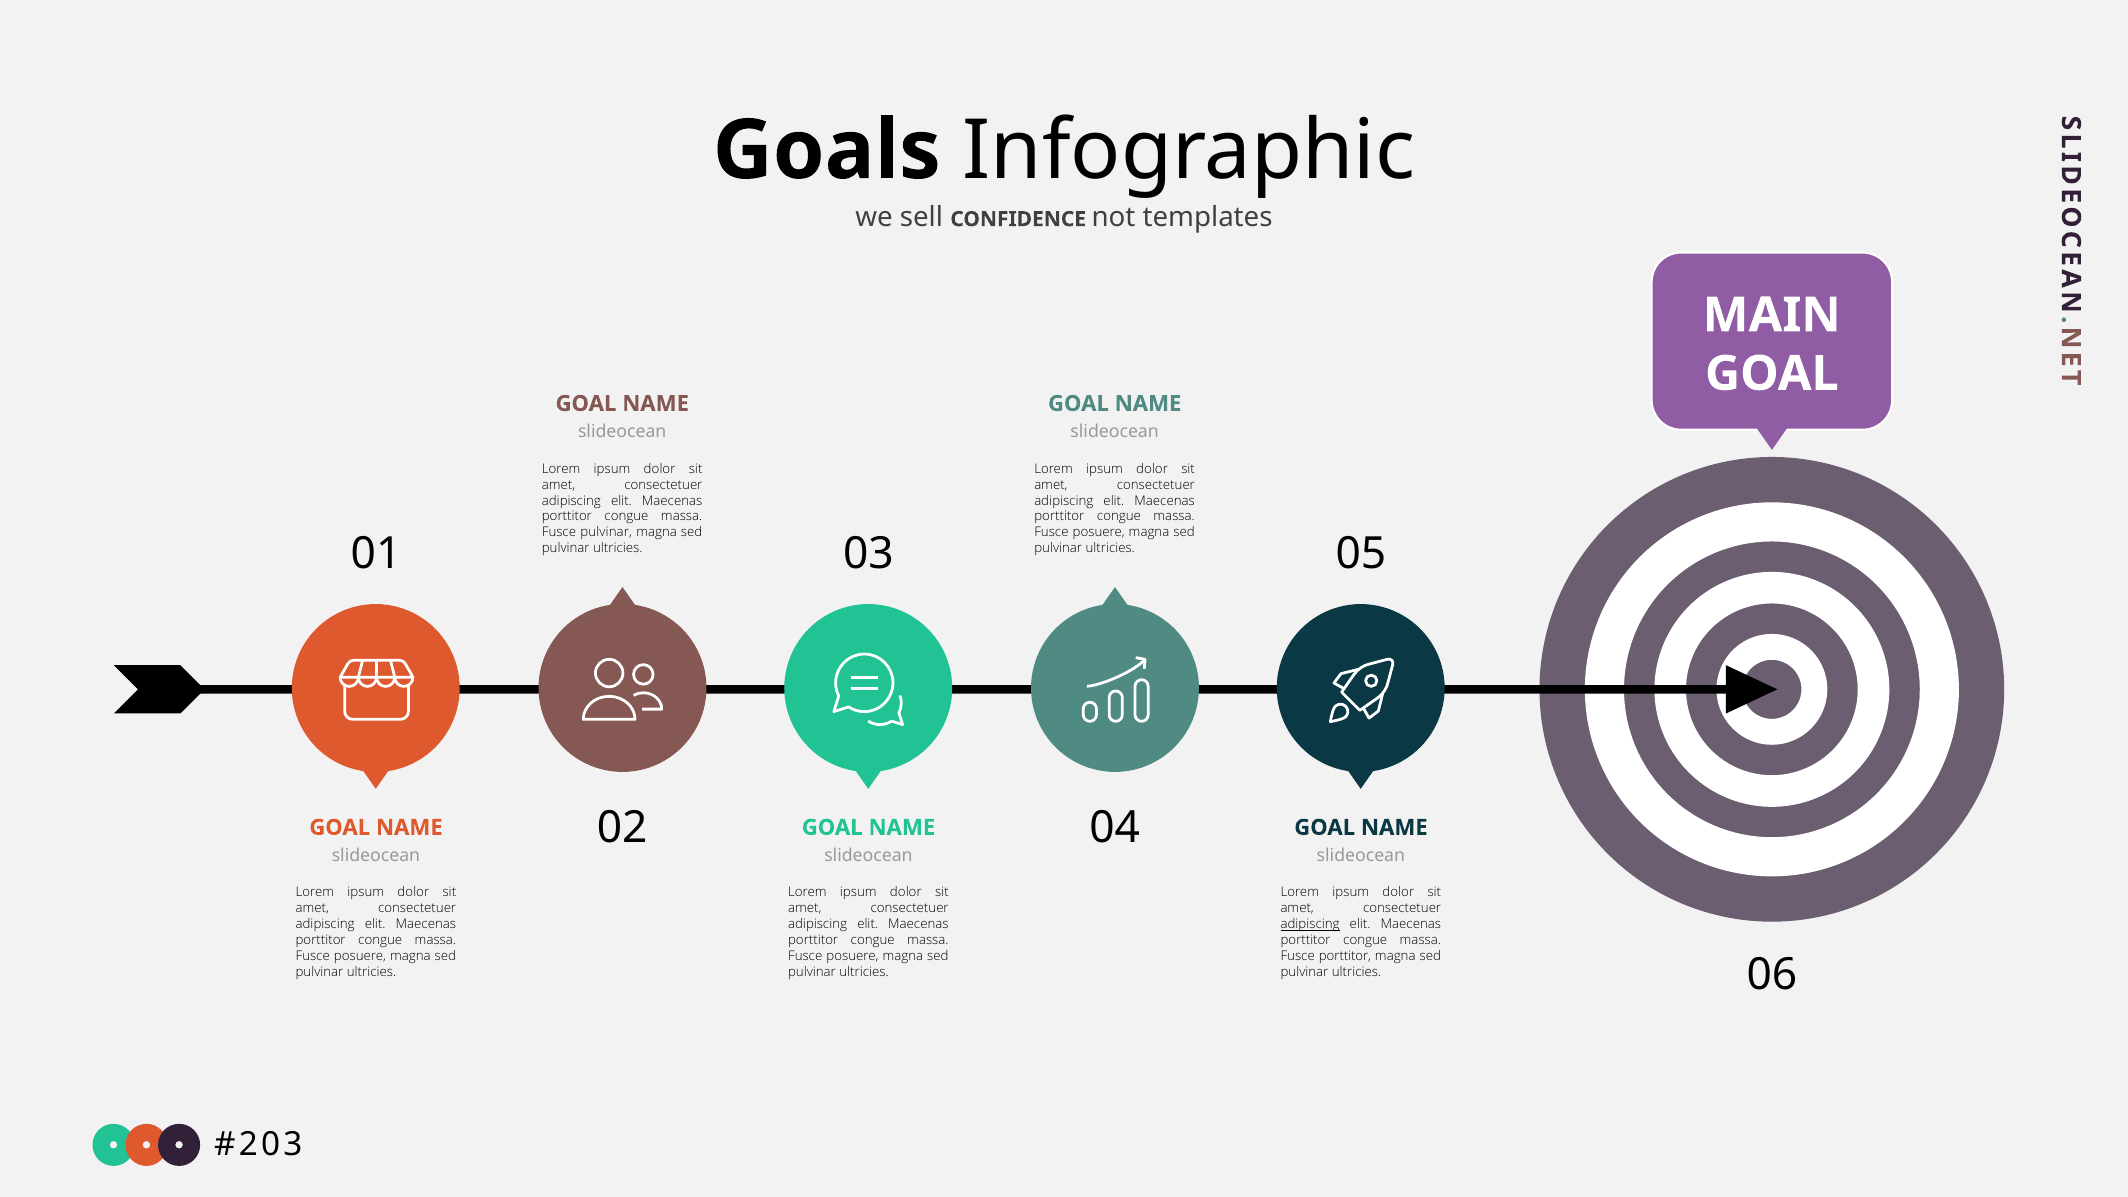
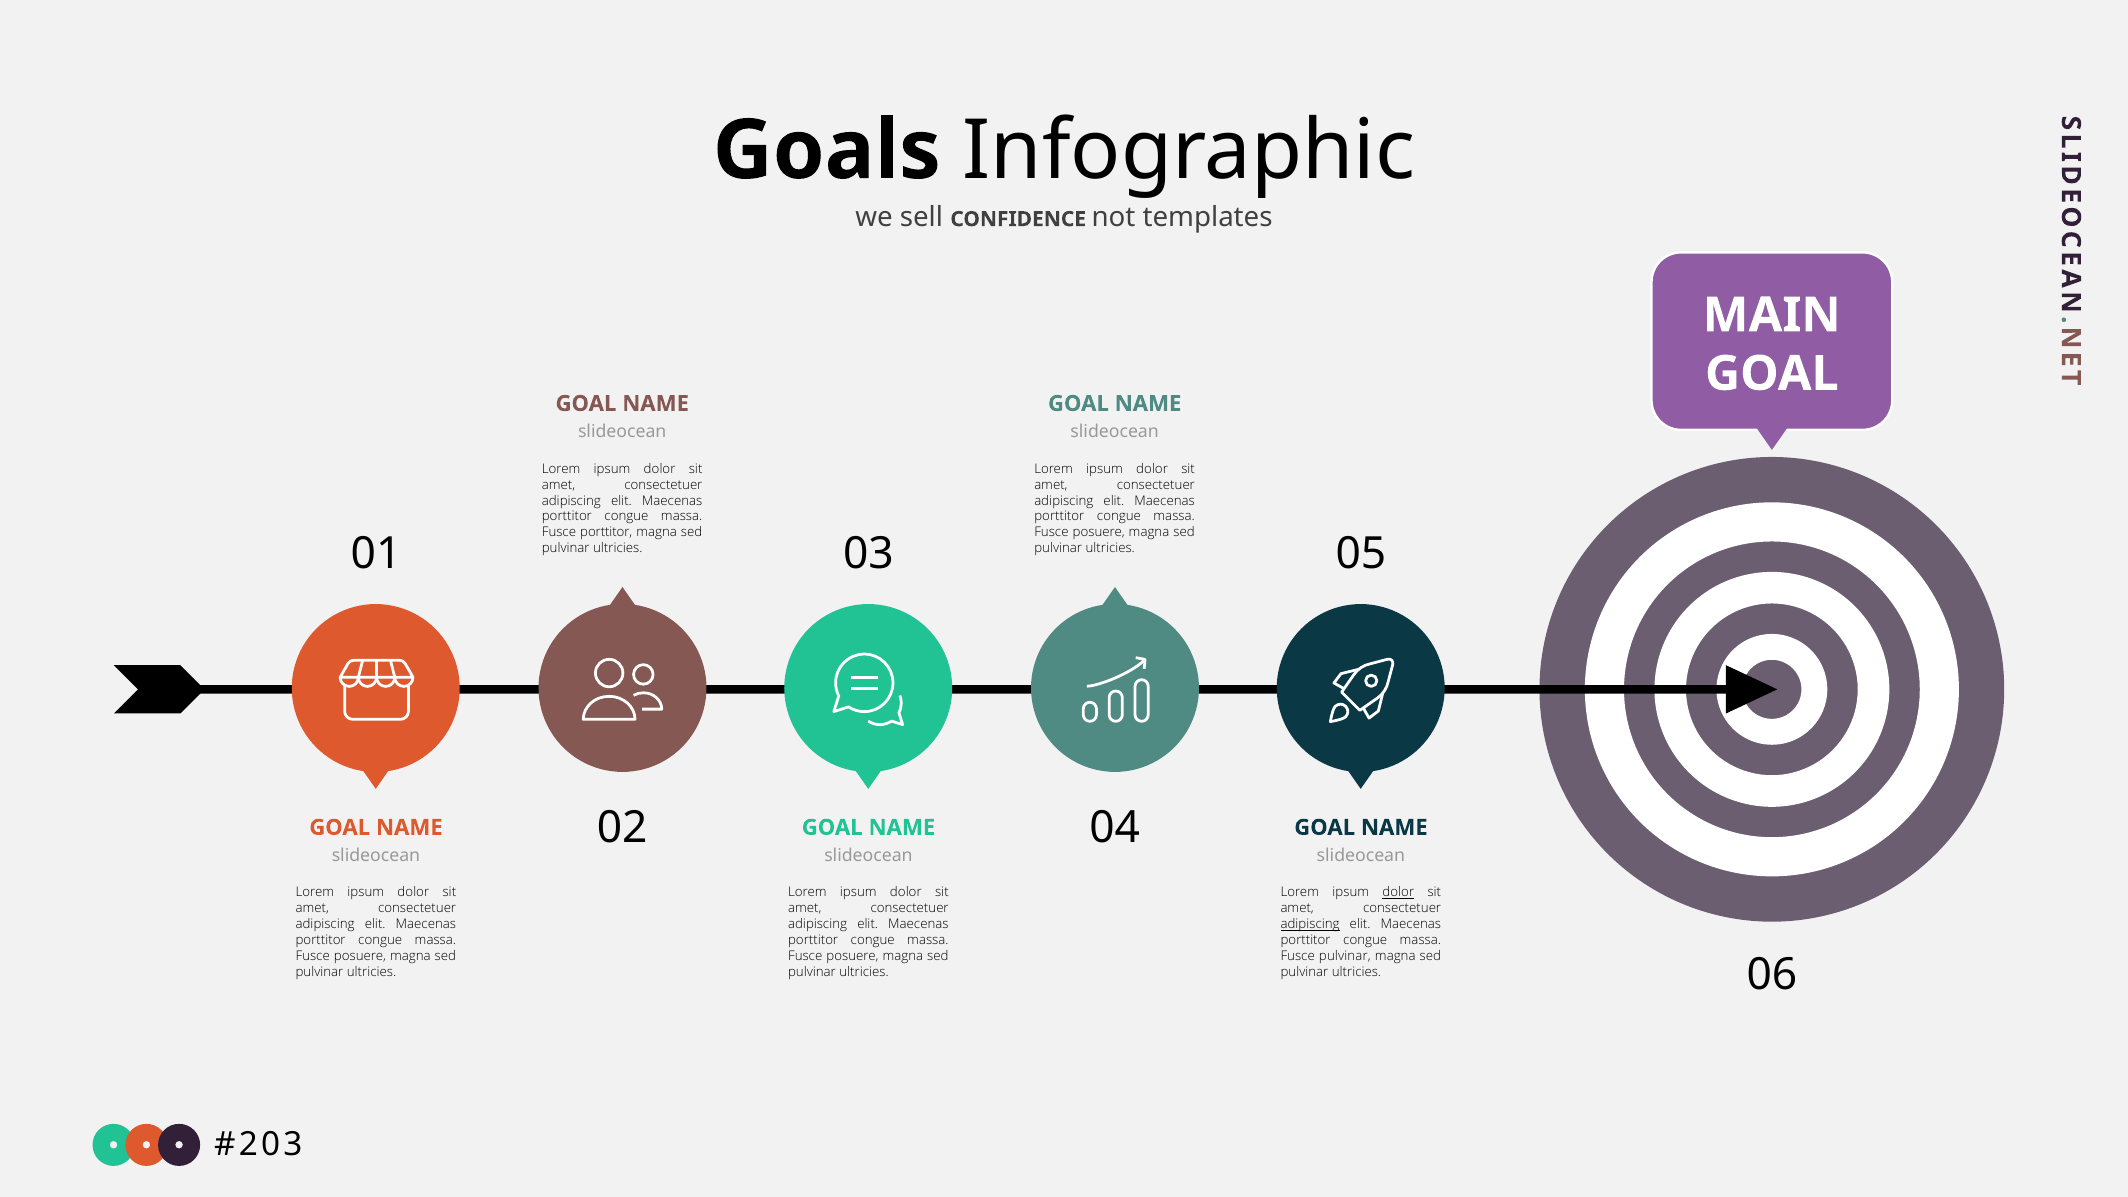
Fusce pulvinar: pulvinar -> porttitor
dolor at (1398, 893) underline: none -> present
Fusce porttitor: porttitor -> pulvinar
